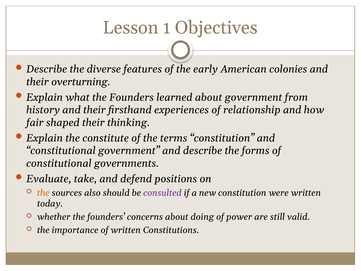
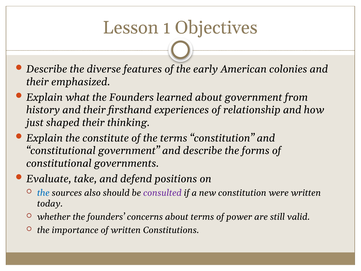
overturning: overturning -> emphasized
fair: fair -> just
the at (43, 193) colour: orange -> blue
about doing: doing -> terms
